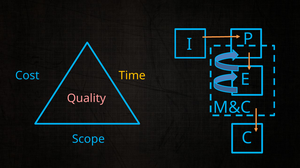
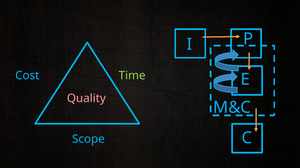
Time colour: yellow -> light green
